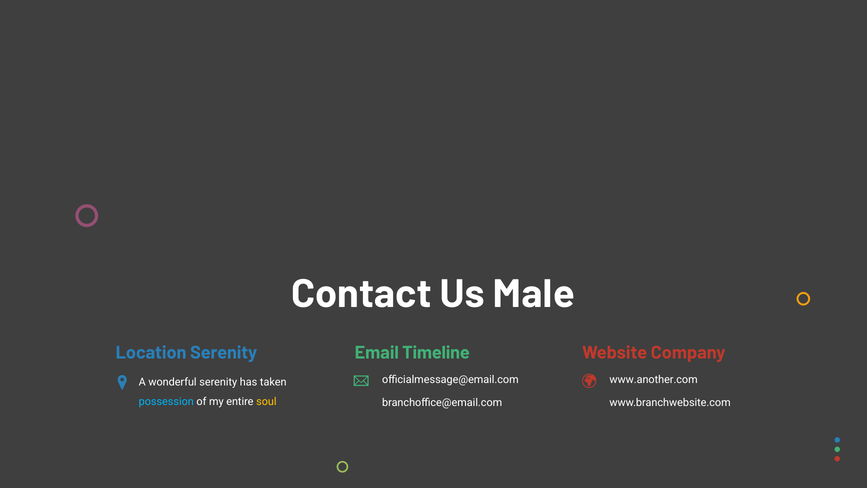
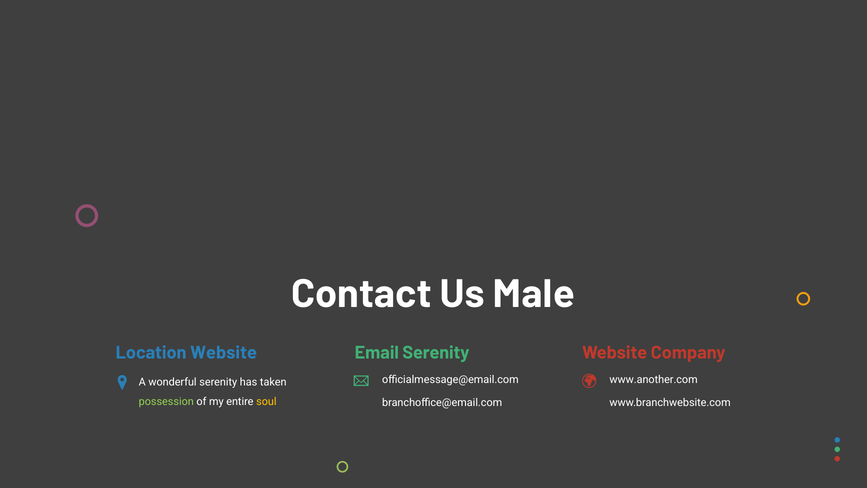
Location Serenity: Serenity -> Website
Email Timeline: Timeline -> Serenity
possession colour: light blue -> light green
